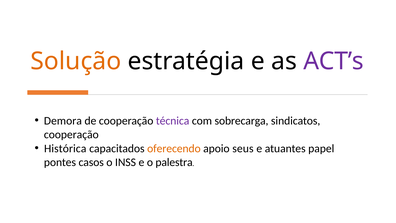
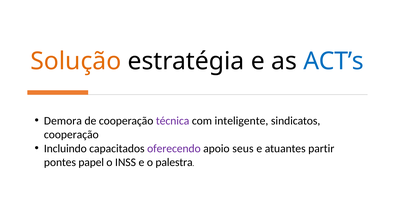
ACT’s colour: purple -> blue
sobrecarga: sobrecarga -> inteligente
Histórica: Histórica -> Incluindo
oferecendo colour: orange -> purple
papel: papel -> partir
casos: casos -> papel
